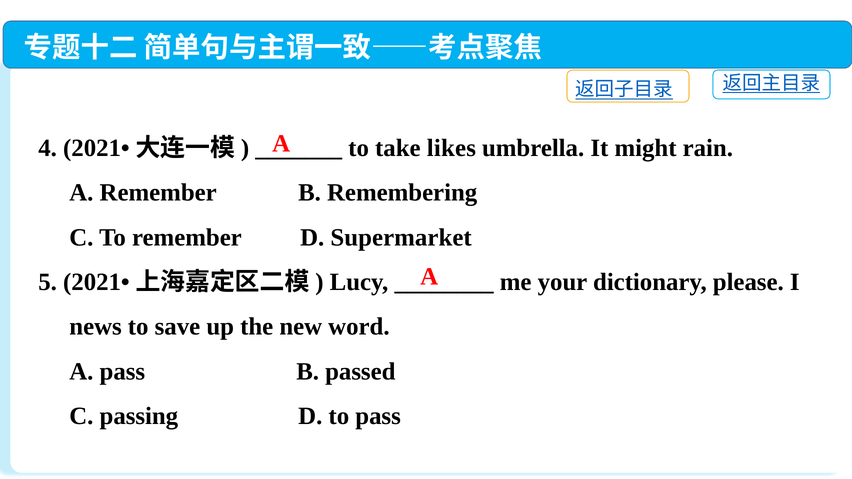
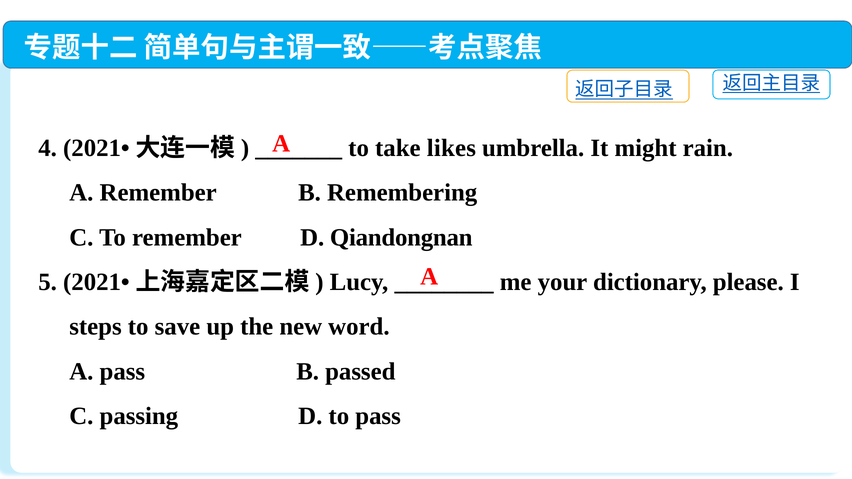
Supermarket: Supermarket -> Qiandongnan
news: news -> steps
